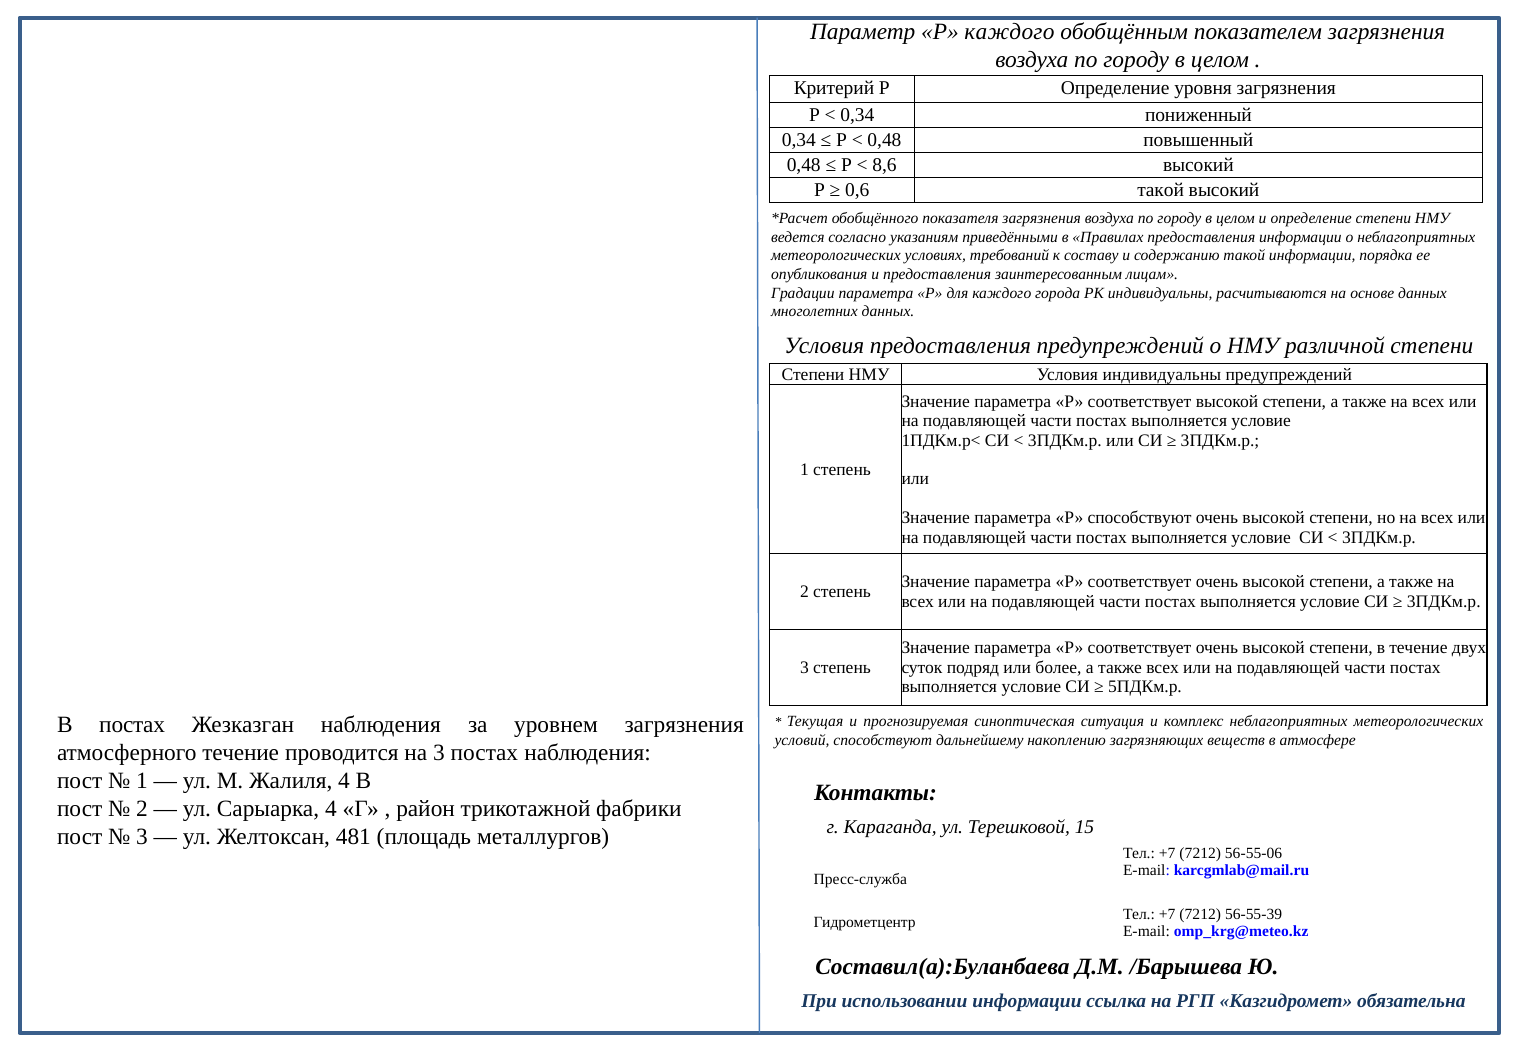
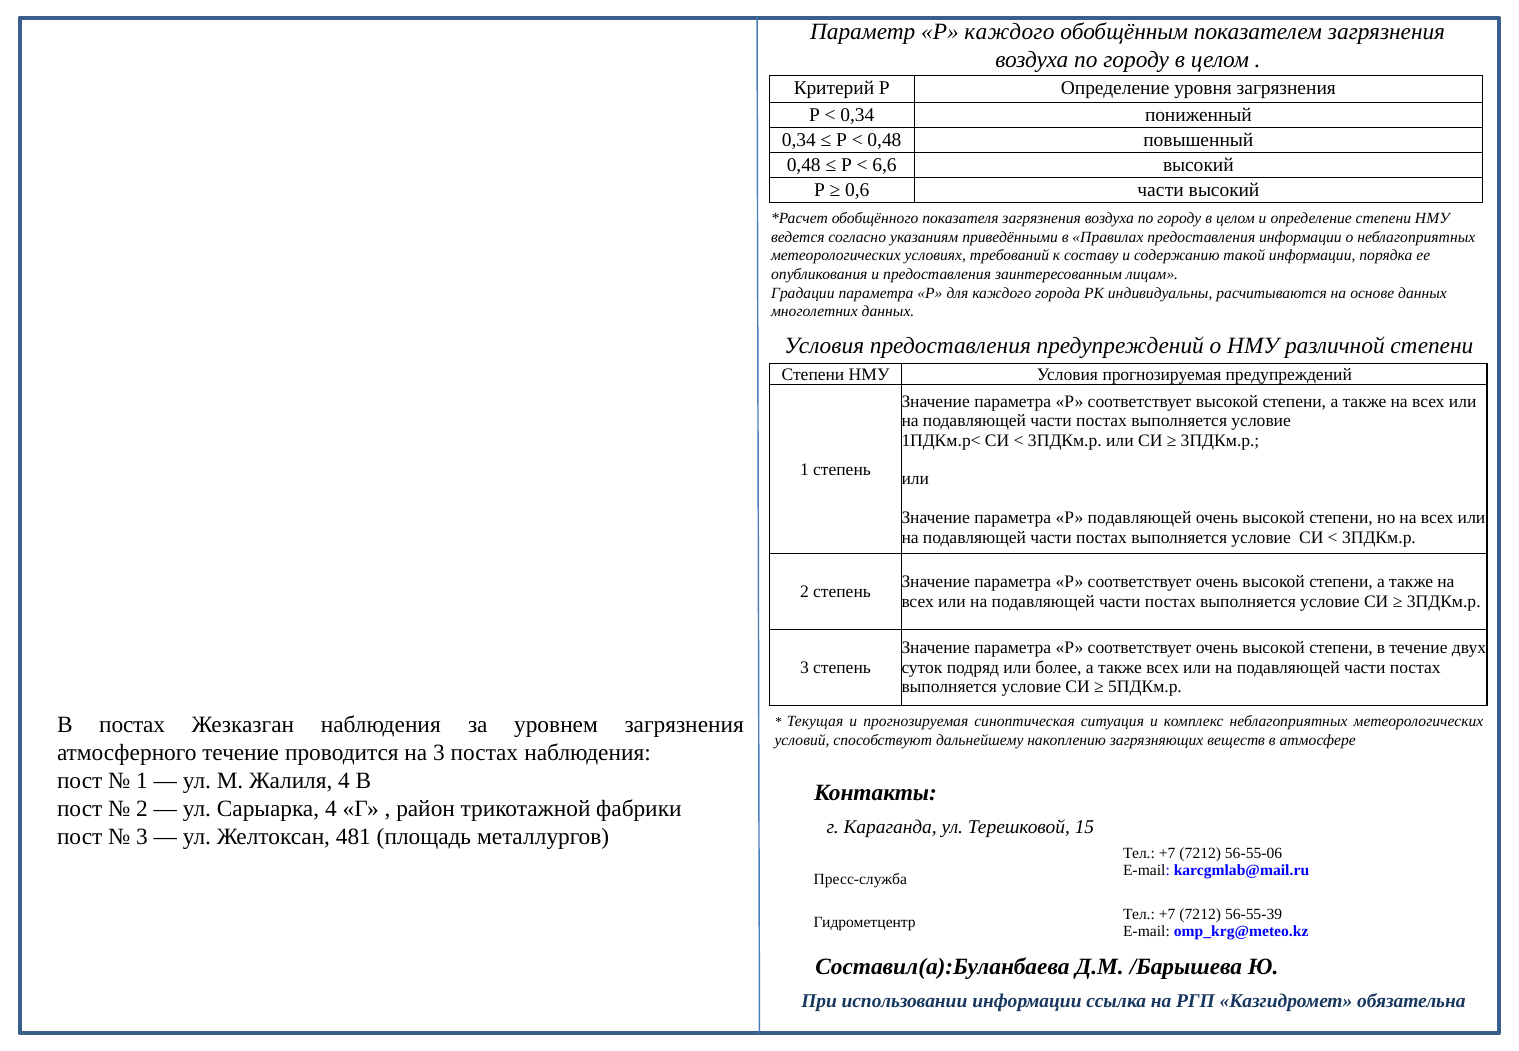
8,6: 8,6 -> 6,6
0,6 такой: такой -> части
Условия индивидуальны: индивидуальны -> прогнозируемая
Р способствуют: способствуют -> подавляющей
